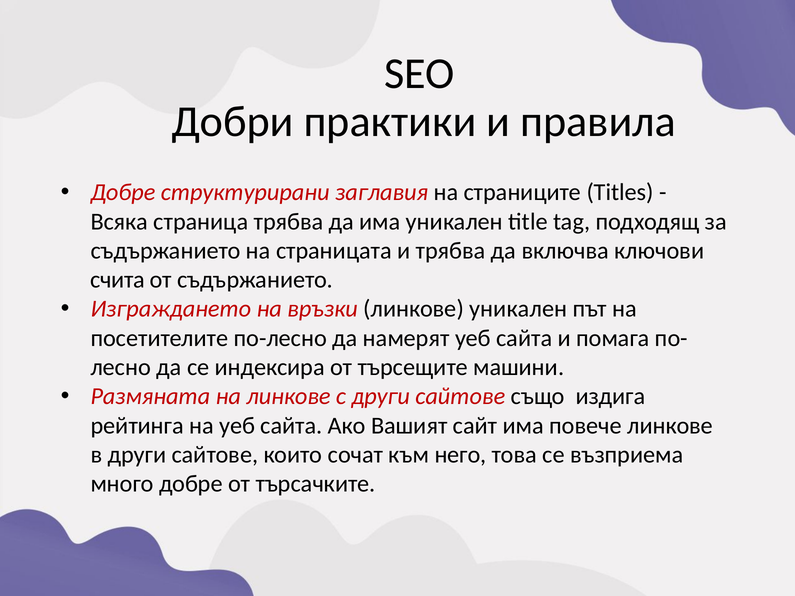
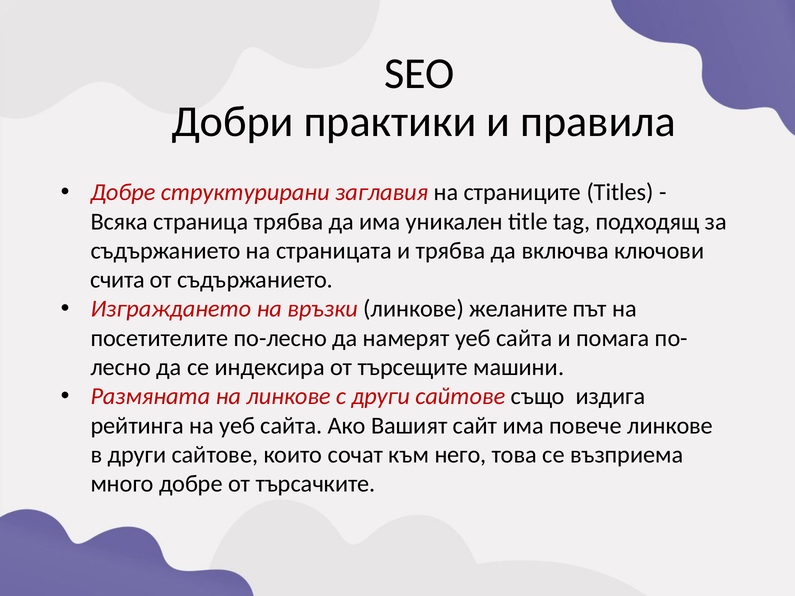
линкове уникален: уникален -> желаните
